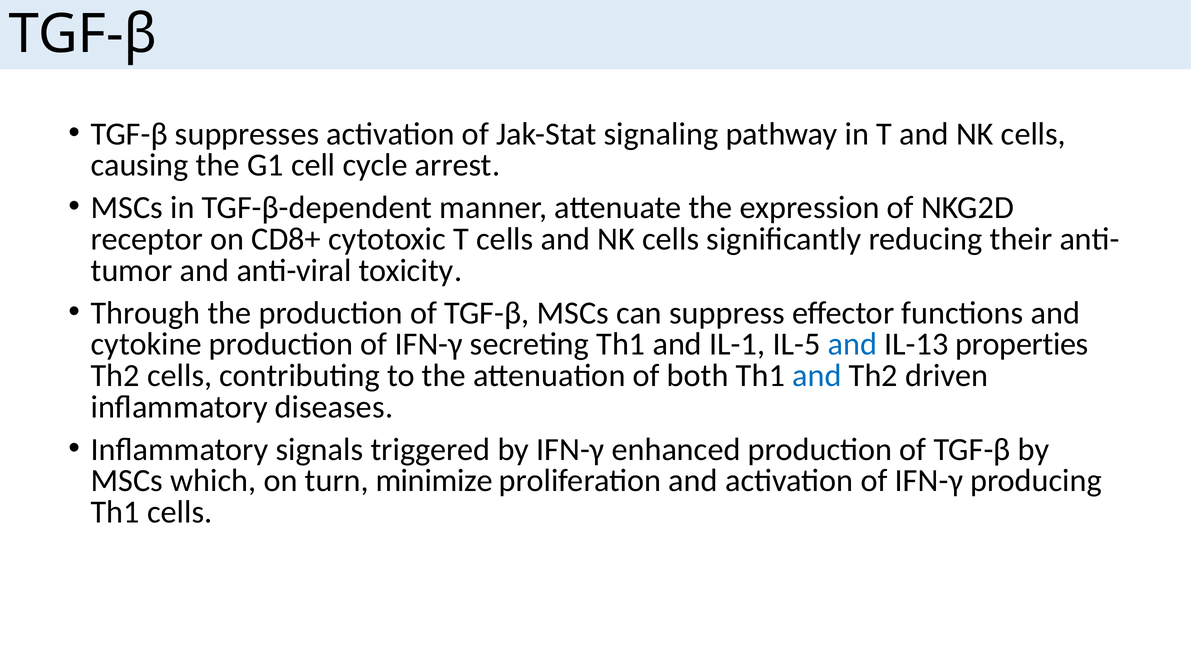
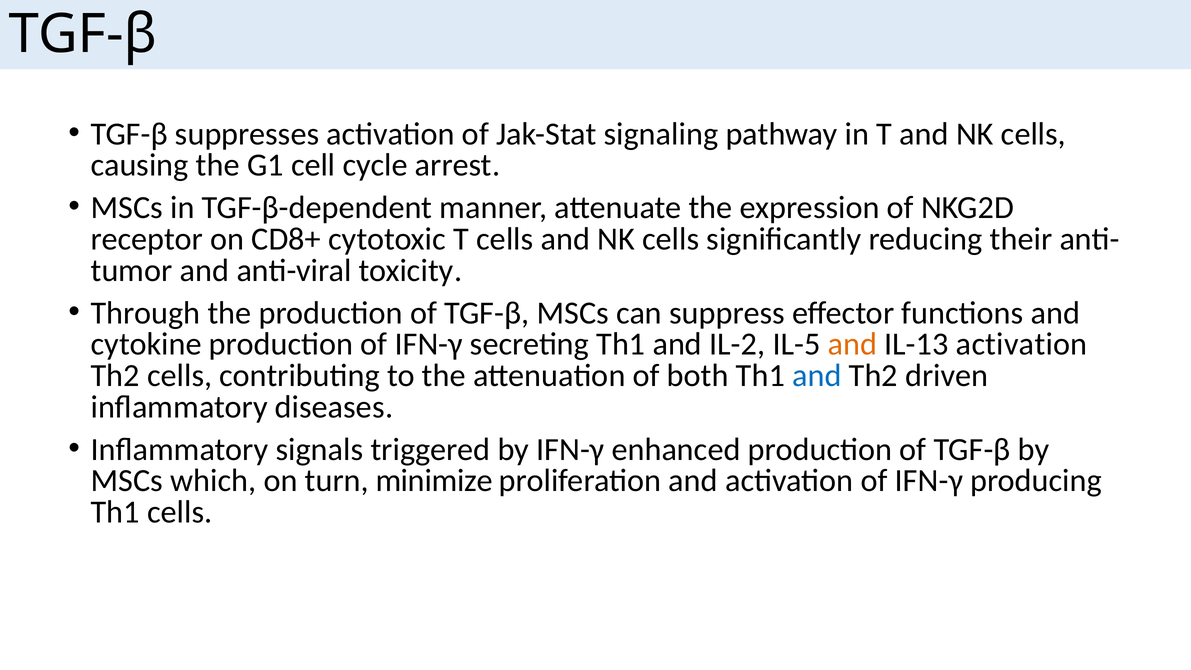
IL-1: IL-1 -> IL-2
and at (852, 344) colour: blue -> orange
IL-13 properties: properties -> activation
